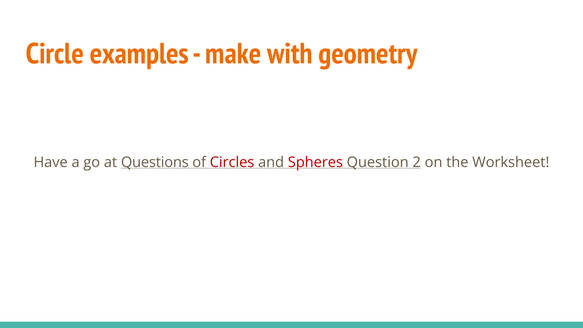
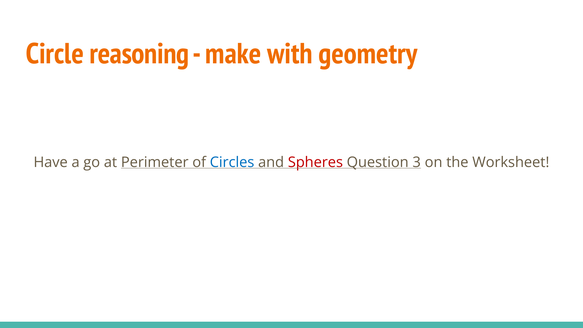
examples: examples -> reasoning
Questions: Questions -> Perimeter
Circles colour: red -> blue
2: 2 -> 3
